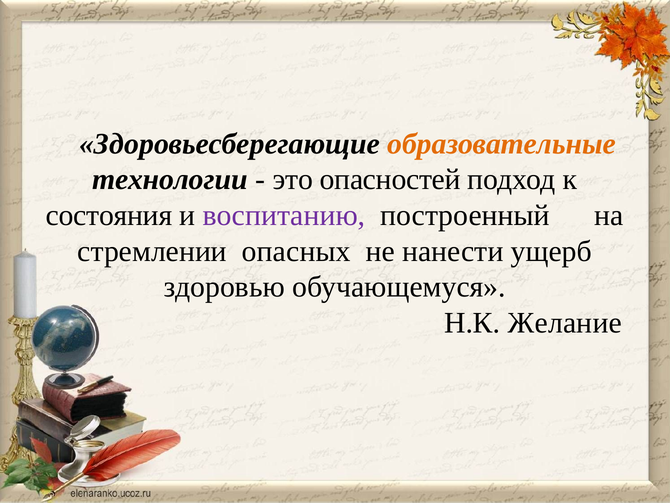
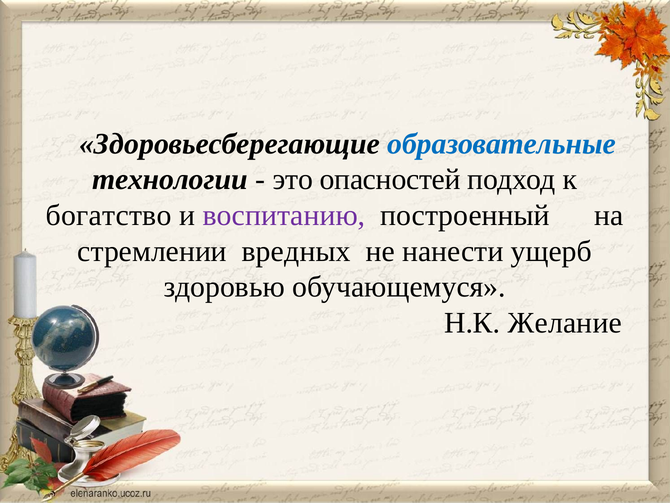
образовательные colour: orange -> blue
состояния: состояния -> богатство
опасных: опасных -> вредных
